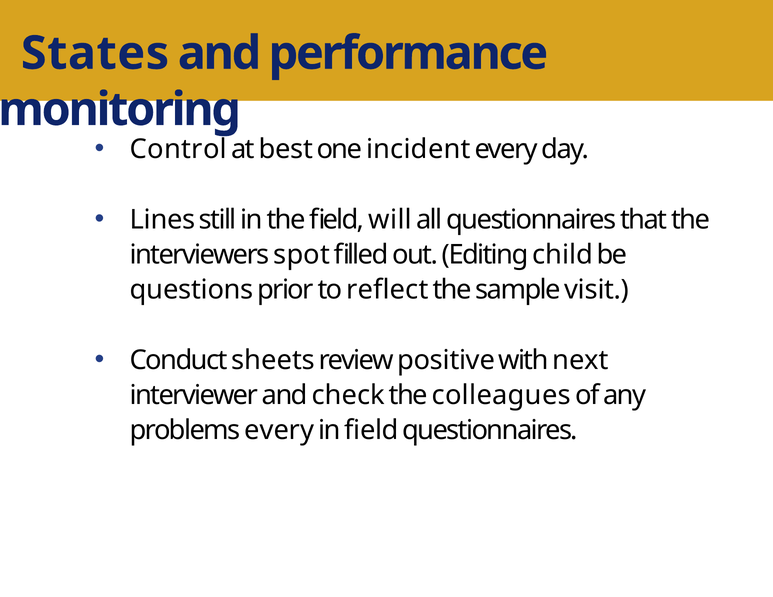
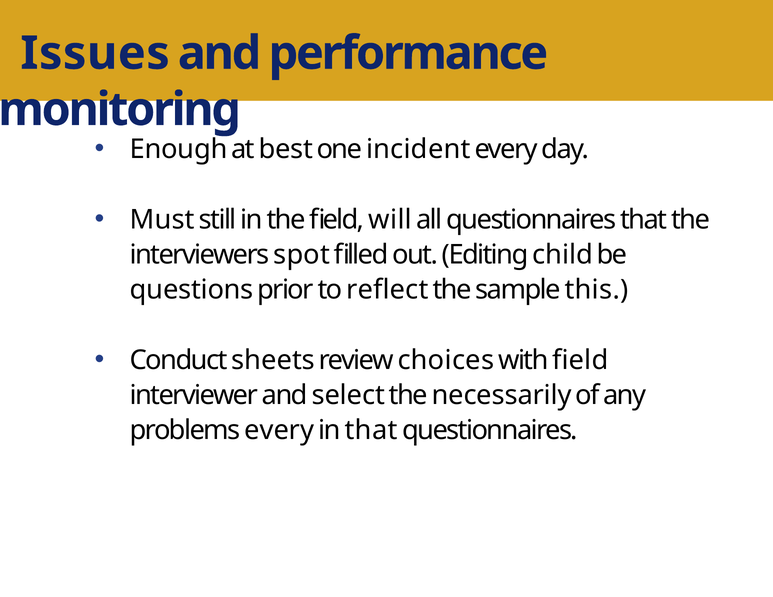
States: States -> Issues
Control: Control -> Enough
Lines: Lines -> Must
visit: visit -> this
positive: positive -> choices
with next: next -> field
check: check -> select
colleagues: colleagues -> necessarily
in field: field -> that
